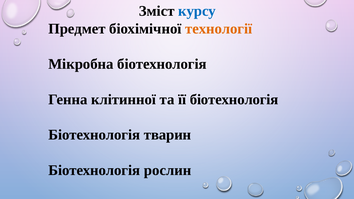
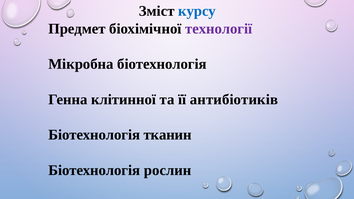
технології colour: orange -> purple
її біотехнологія: біотехнологія -> антибіотиків
тварин: тварин -> тканин
